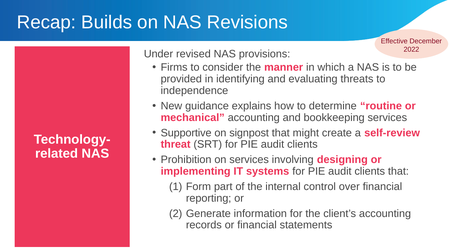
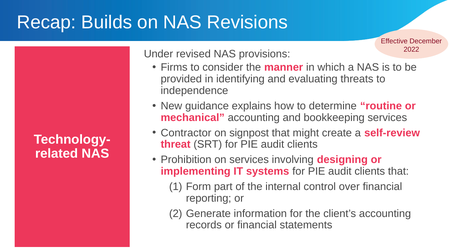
Supportive: Supportive -> Contractor
